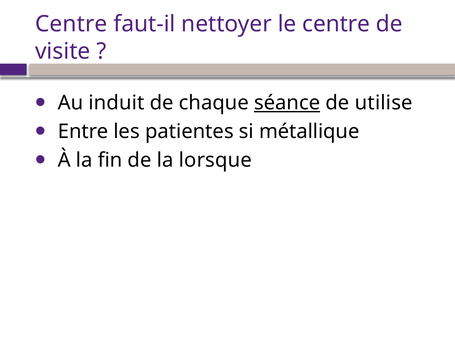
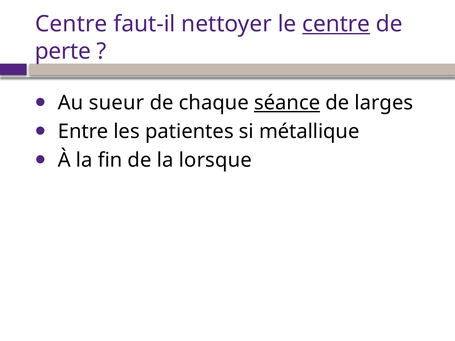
centre at (336, 24) underline: none -> present
visite: visite -> perte
induit: induit -> sueur
utilise: utilise -> larges
